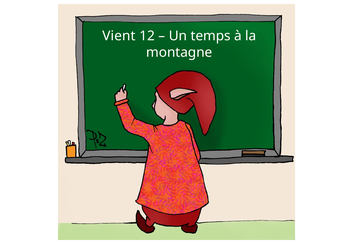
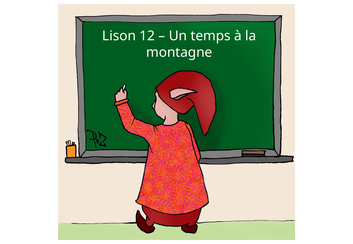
Vient: Vient -> Lison
